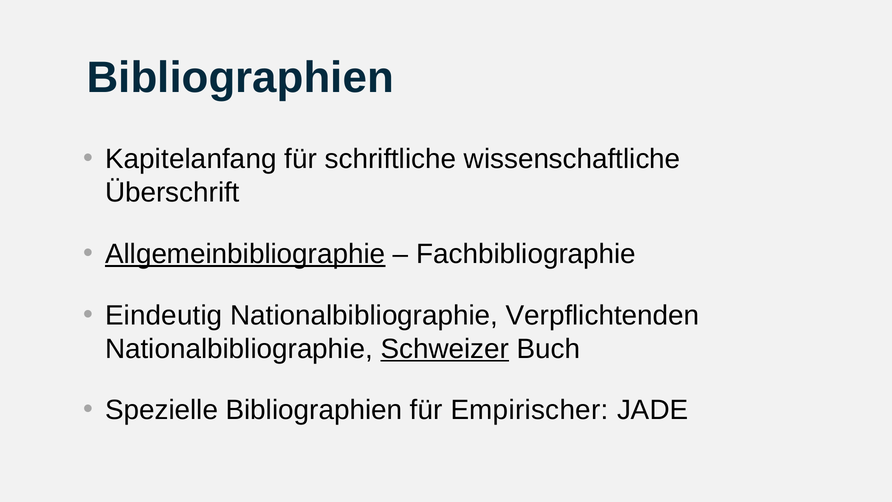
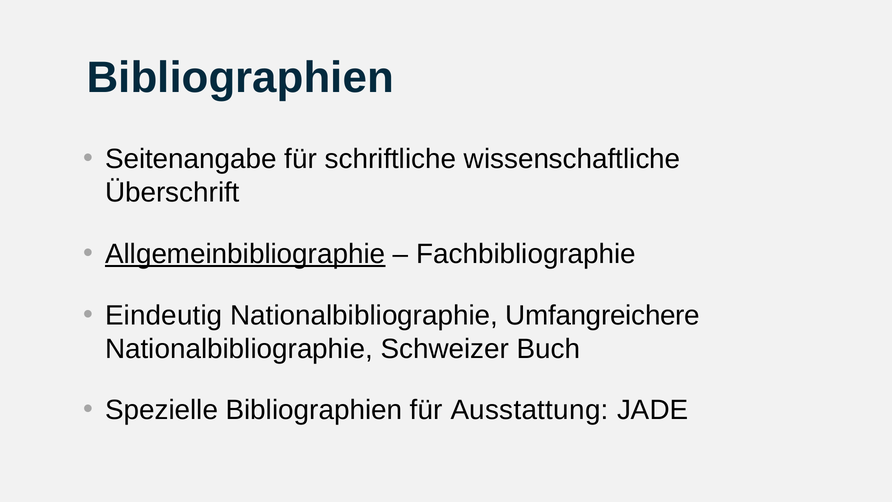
Kapitelanfang: Kapitelanfang -> Seitenangabe
Verpflichtenden: Verpflichtenden -> Umfangreichere
Schweizer underline: present -> none
Empirischer: Empirischer -> Ausstattung
